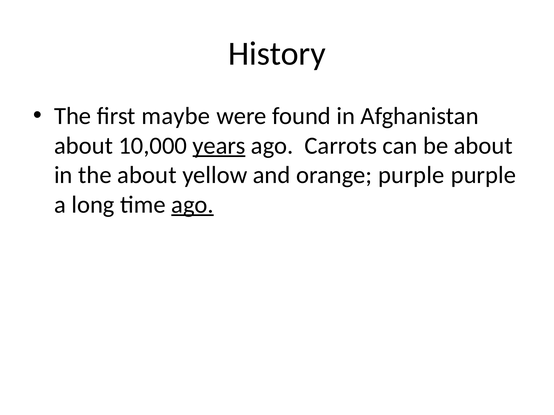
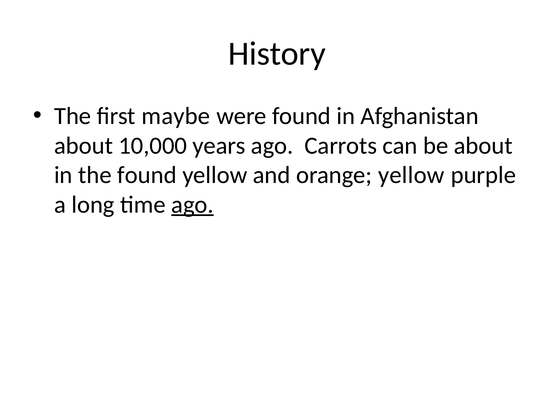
years underline: present -> none
the about: about -> found
orange purple: purple -> yellow
